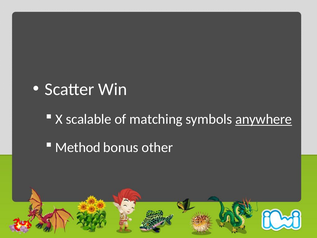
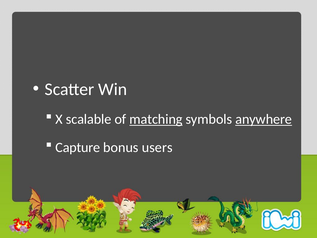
matching underline: none -> present
Method: Method -> Capture
other: other -> users
